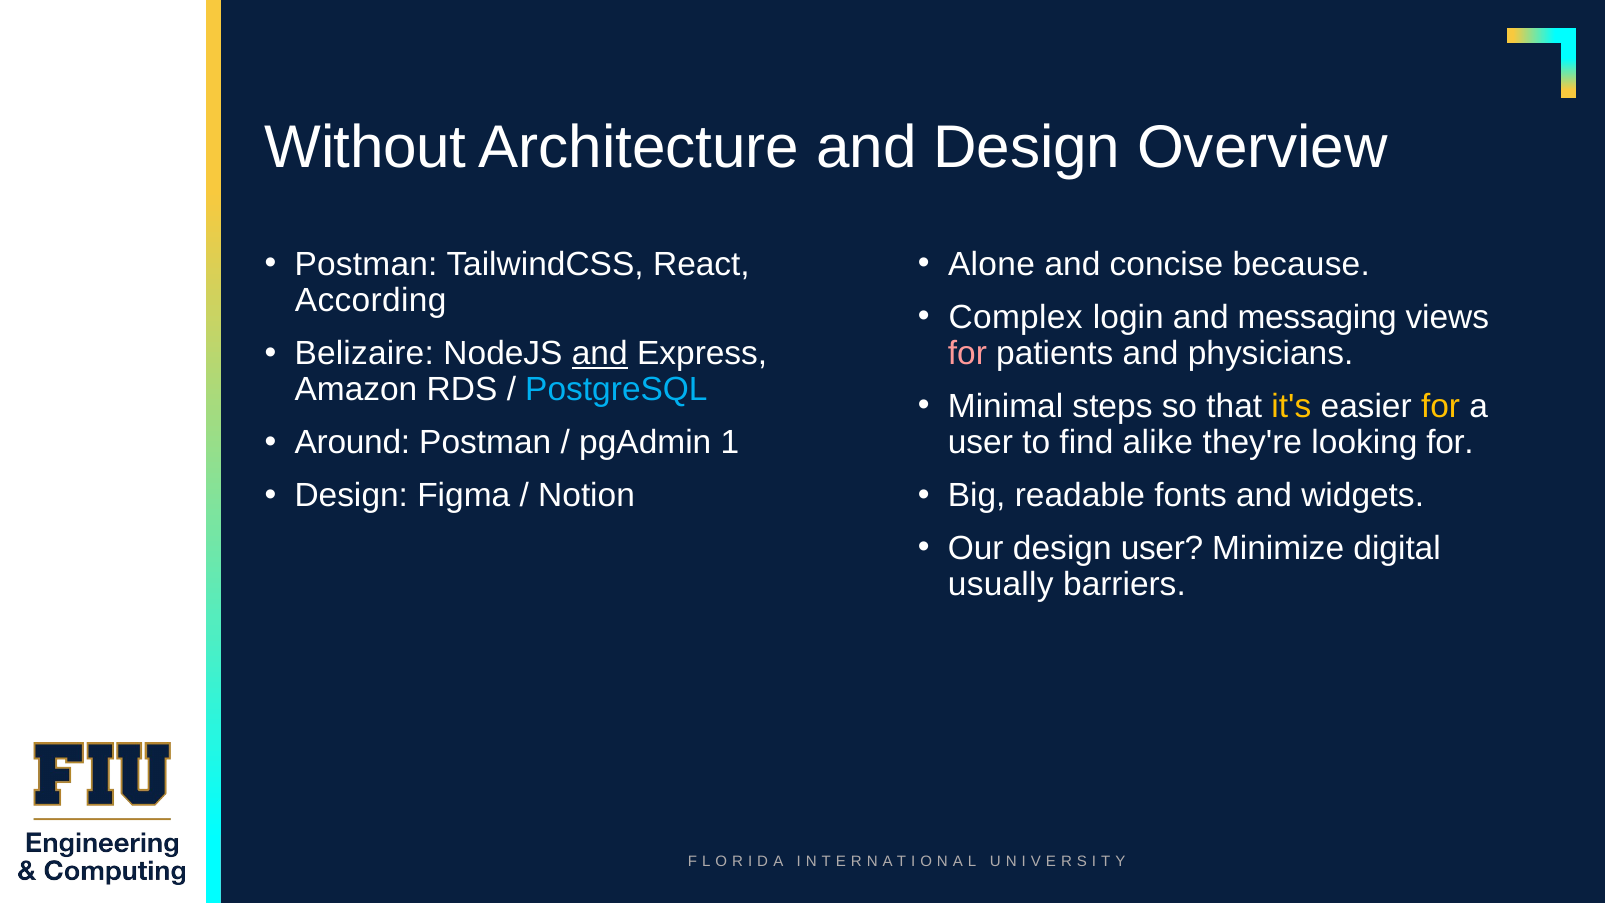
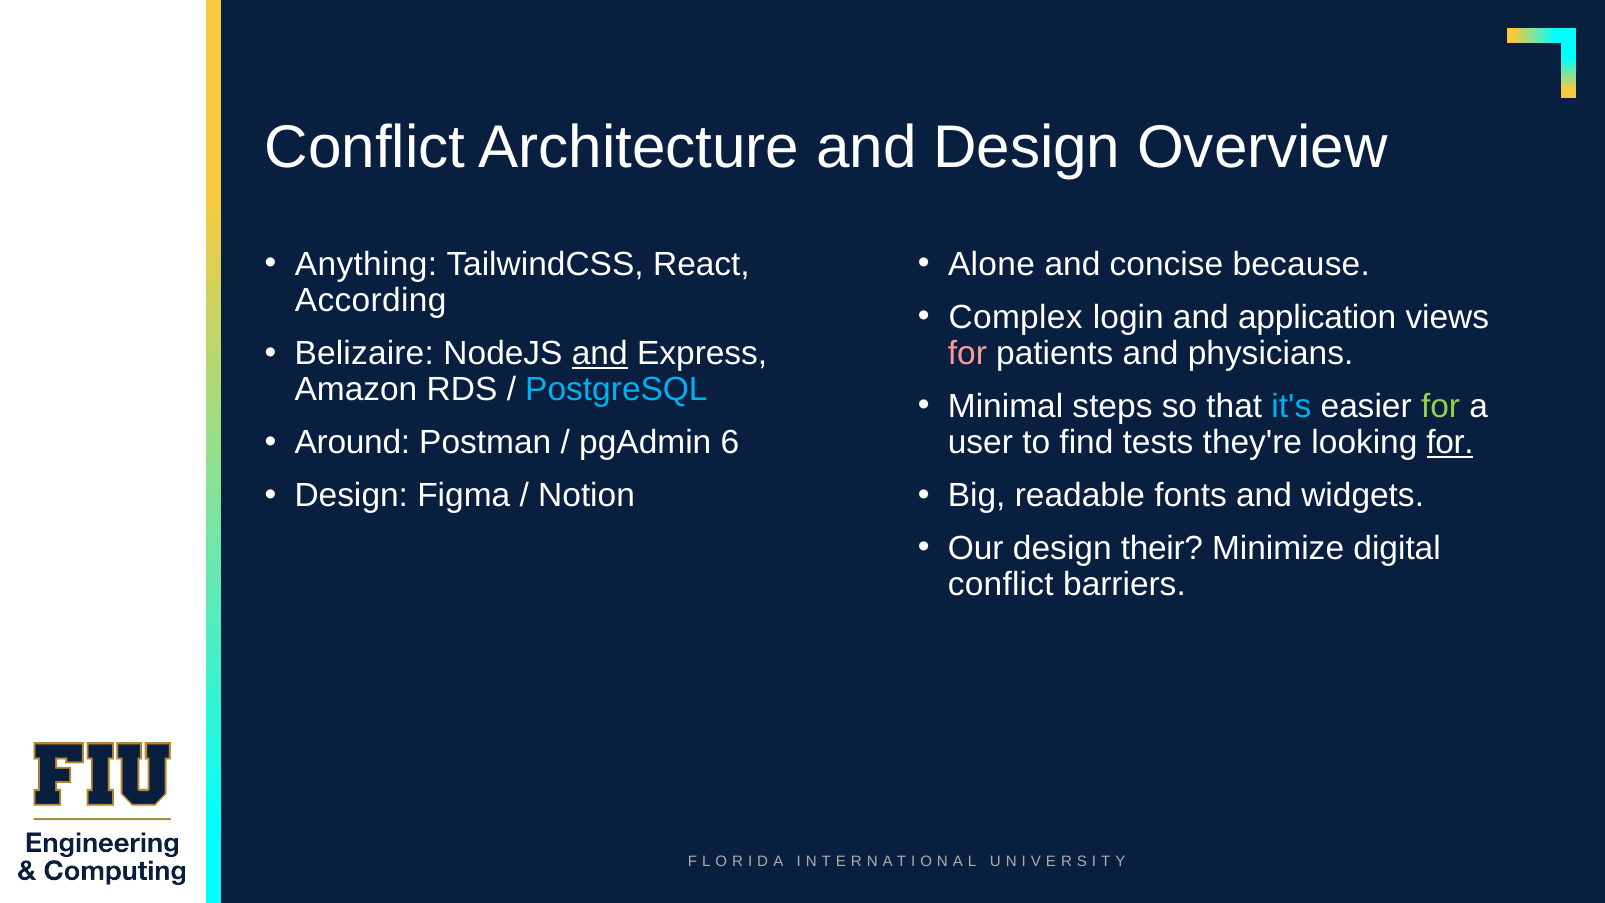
Without at (365, 148): Without -> Conflict
Postman at (366, 264): Postman -> Anything
messaging: messaging -> application
it's colour: yellow -> light blue
for at (1441, 406) colour: yellow -> light green
1: 1 -> 6
alike: alike -> tests
for at (1450, 442) underline: none -> present
design user: user -> their
usually at (1001, 584): usually -> conflict
